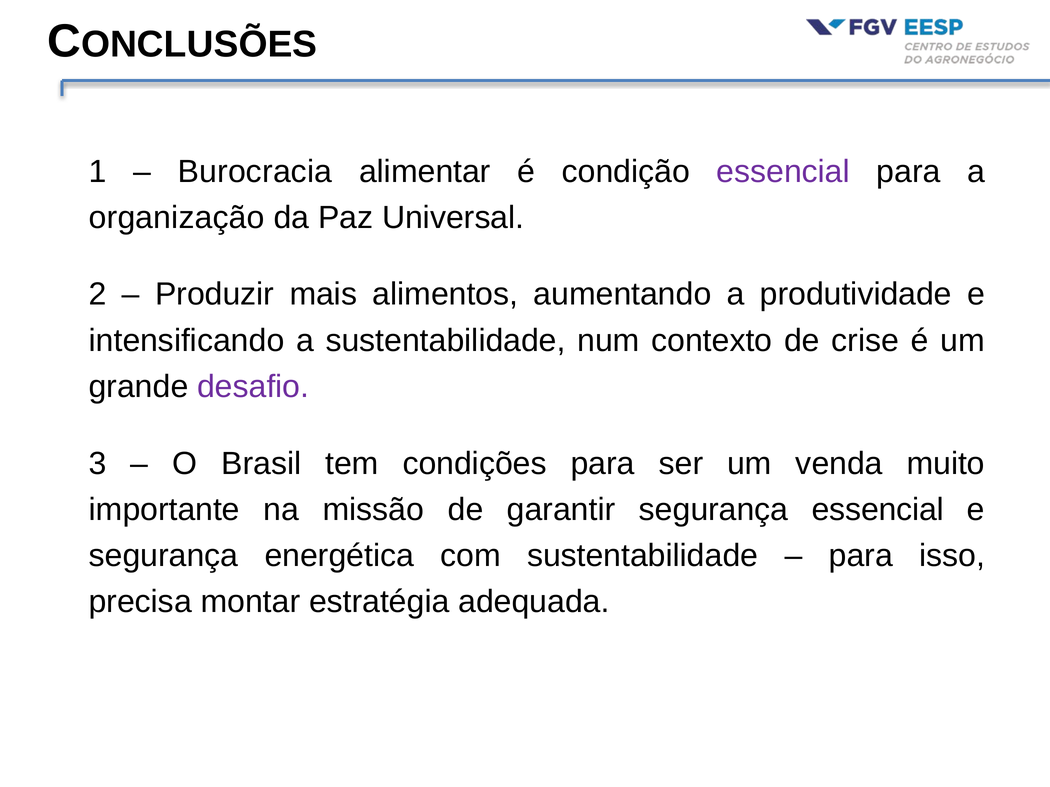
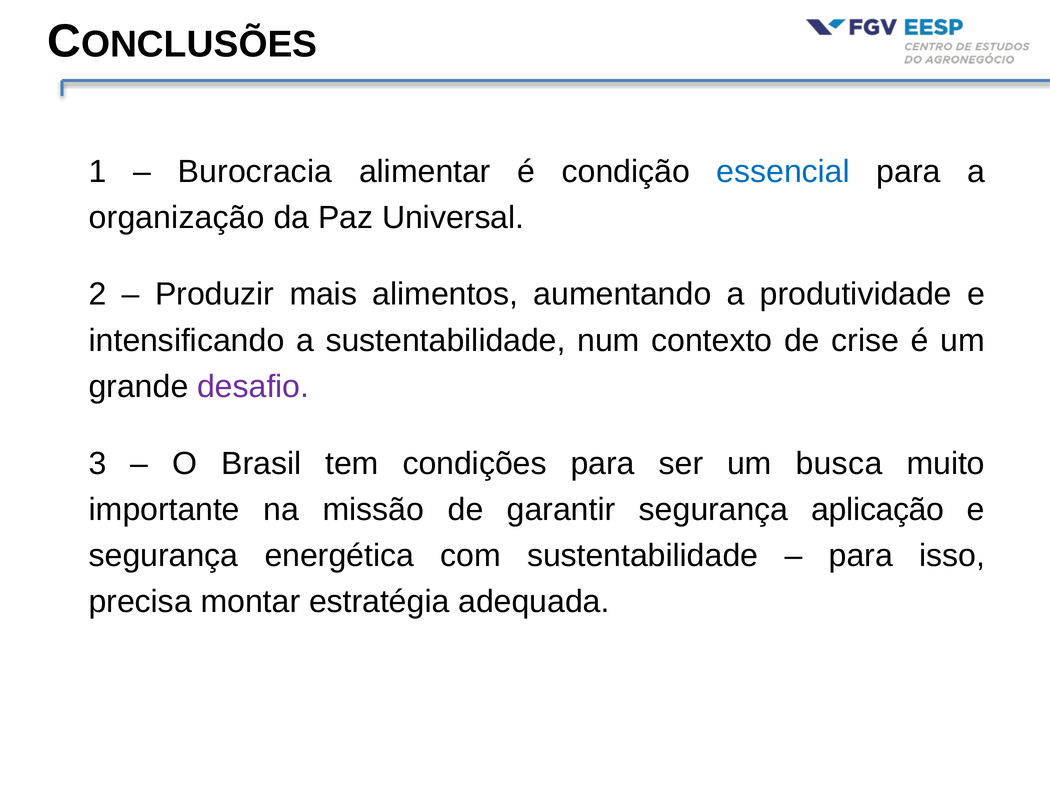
essencial at (783, 172) colour: purple -> blue
venda: venda -> busca
segurança essencial: essencial -> aplicação
